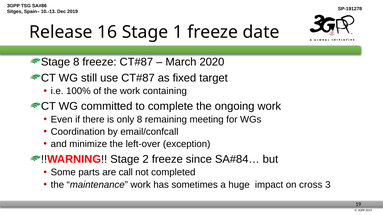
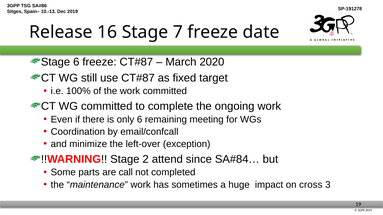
1: 1 -> 7
Stage 8: 8 -> 6
work containing: containing -> committed
only 8: 8 -> 6
2 freeze: freeze -> attend
